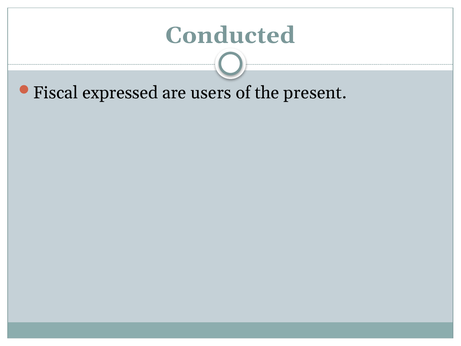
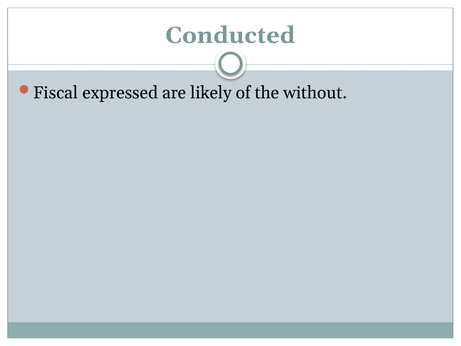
users: users -> likely
present: present -> without
